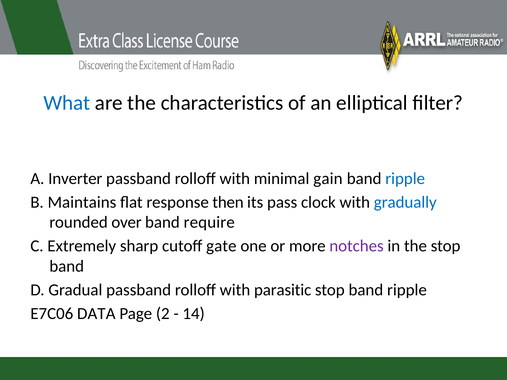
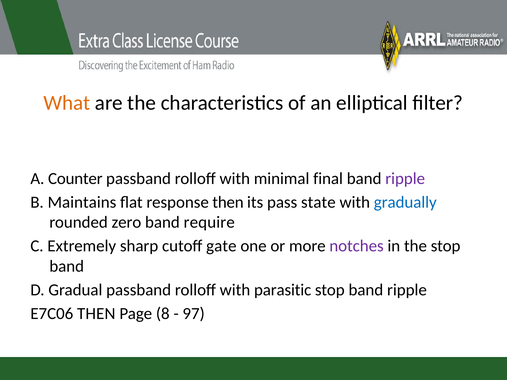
What colour: blue -> orange
Inverter: Inverter -> Counter
gain: gain -> final
ripple at (405, 179) colour: blue -> purple
clock: clock -> state
over: over -> zero
E7C06 DATA: DATA -> THEN
2: 2 -> 8
14: 14 -> 97
